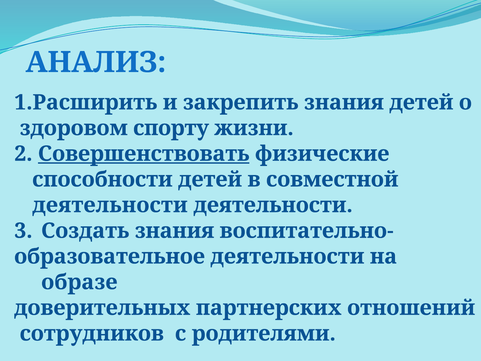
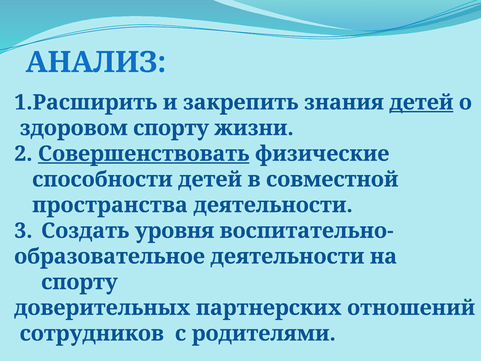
детей at (421, 102) underline: none -> present
деятельности at (110, 205): деятельности -> пространства
Создать знания: знания -> уровня
образе at (79, 282): образе -> спорту
